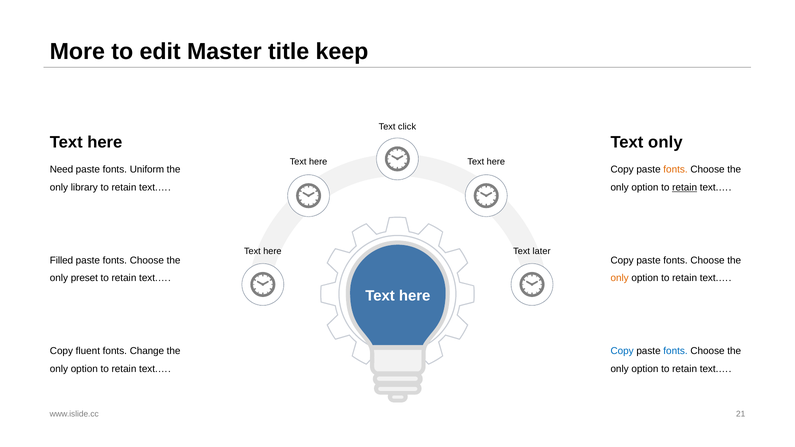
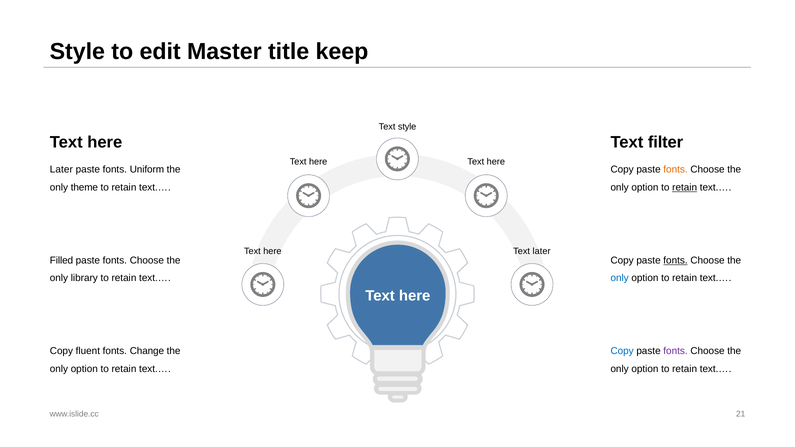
More at (77, 51): More -> Style
Text click: click -> style
Text only: only -> filter
Need at (61, 170): Need -> Later
library: library -> theme
fonts at (675, 260) underline: none -> present
preset: preset -> library
only at (620, 278) colour: orange -> blue
fonts at (675, 351) colour: blue -> purple
